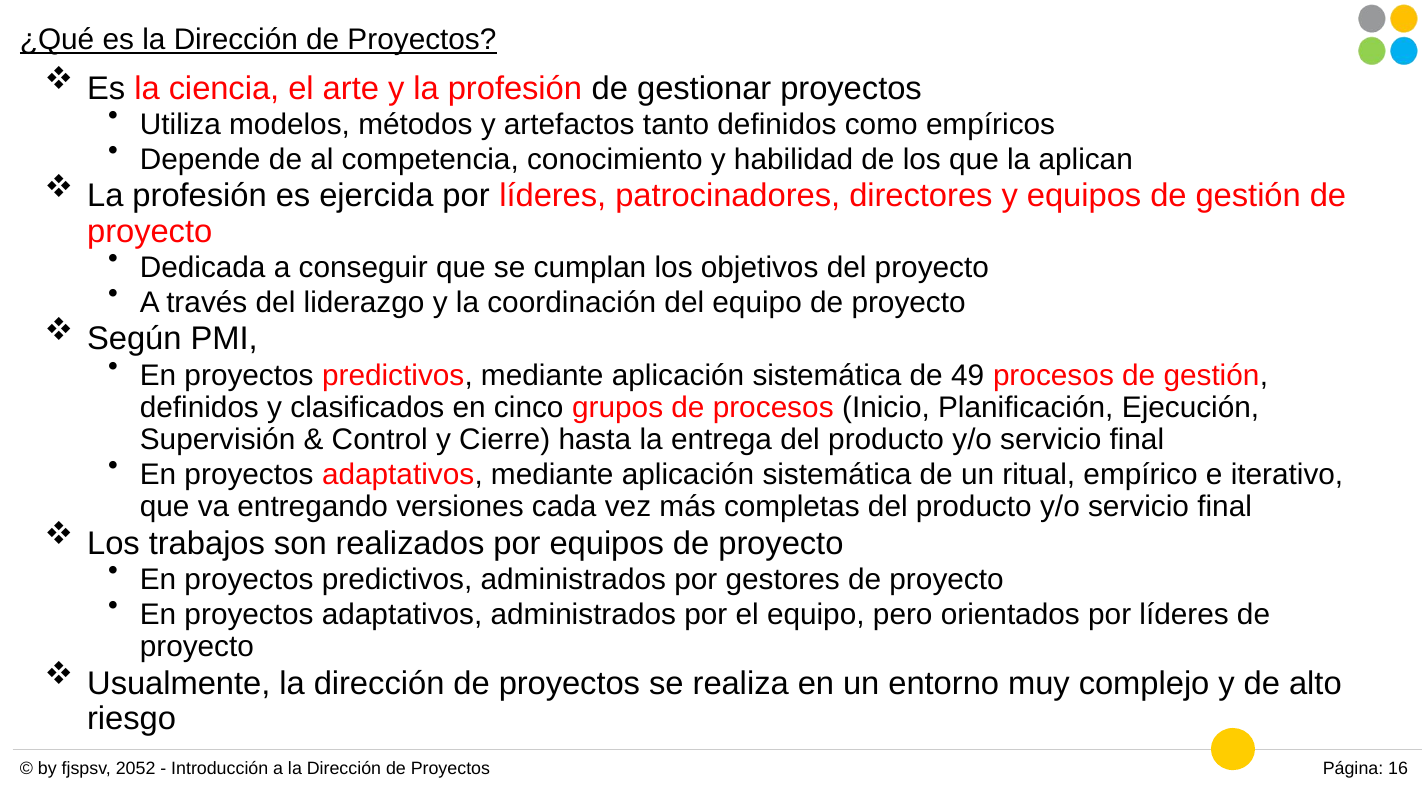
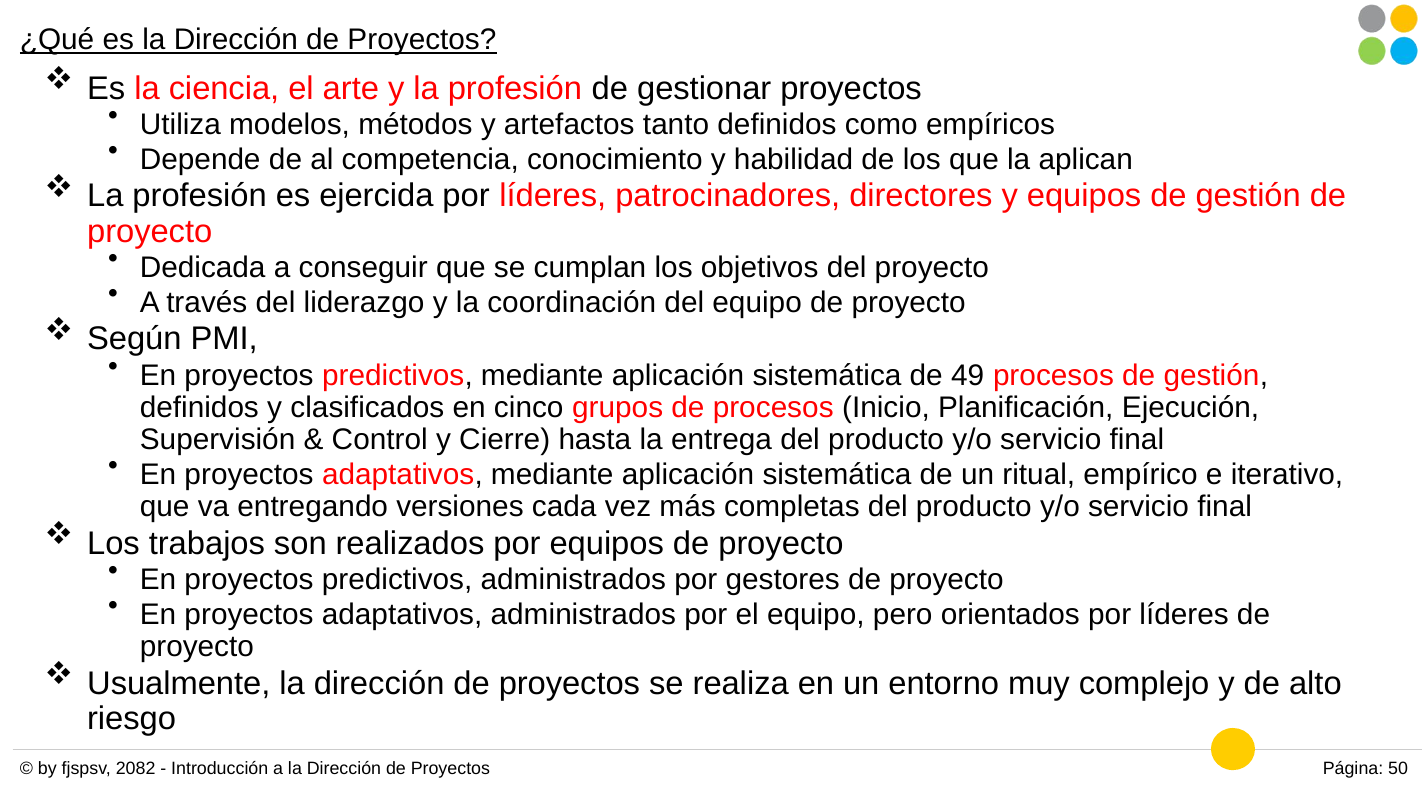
2052: 2052 -> 2082
16: 16 -> 50
